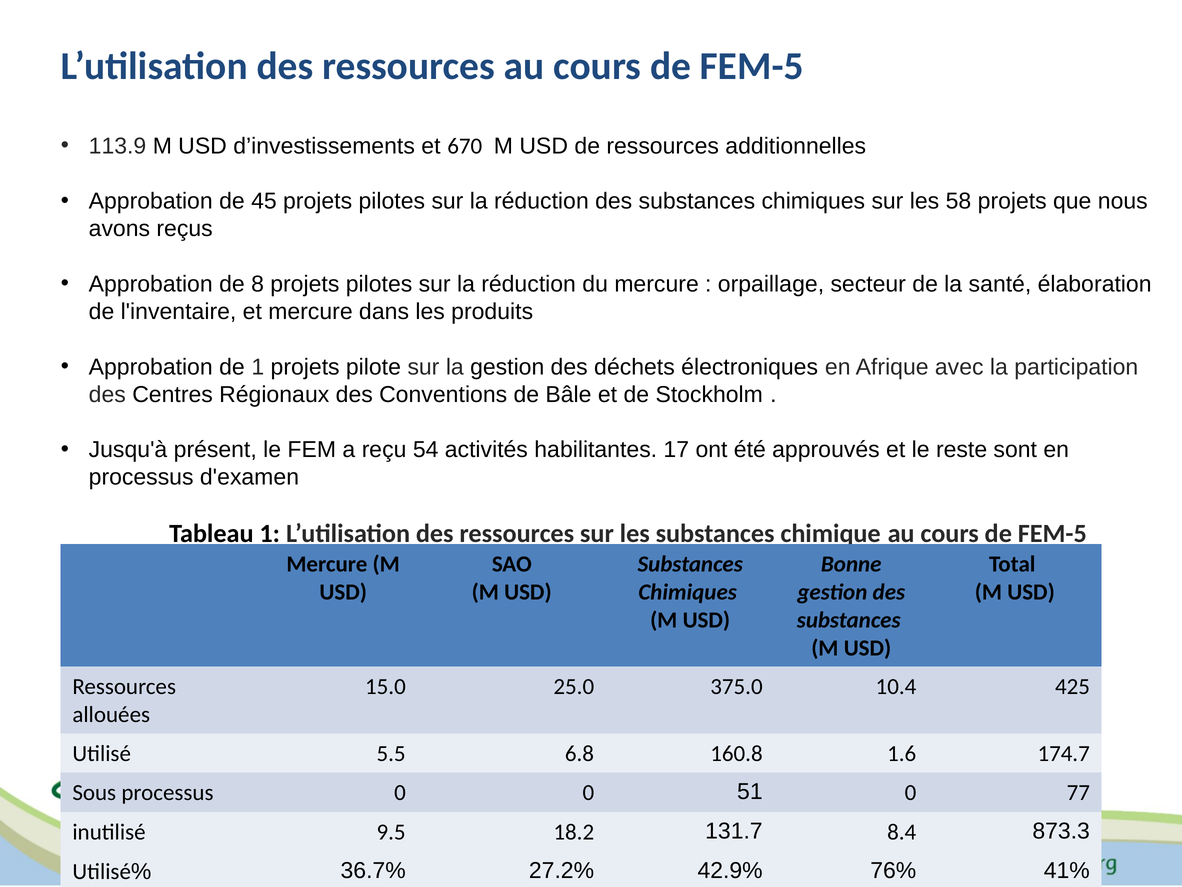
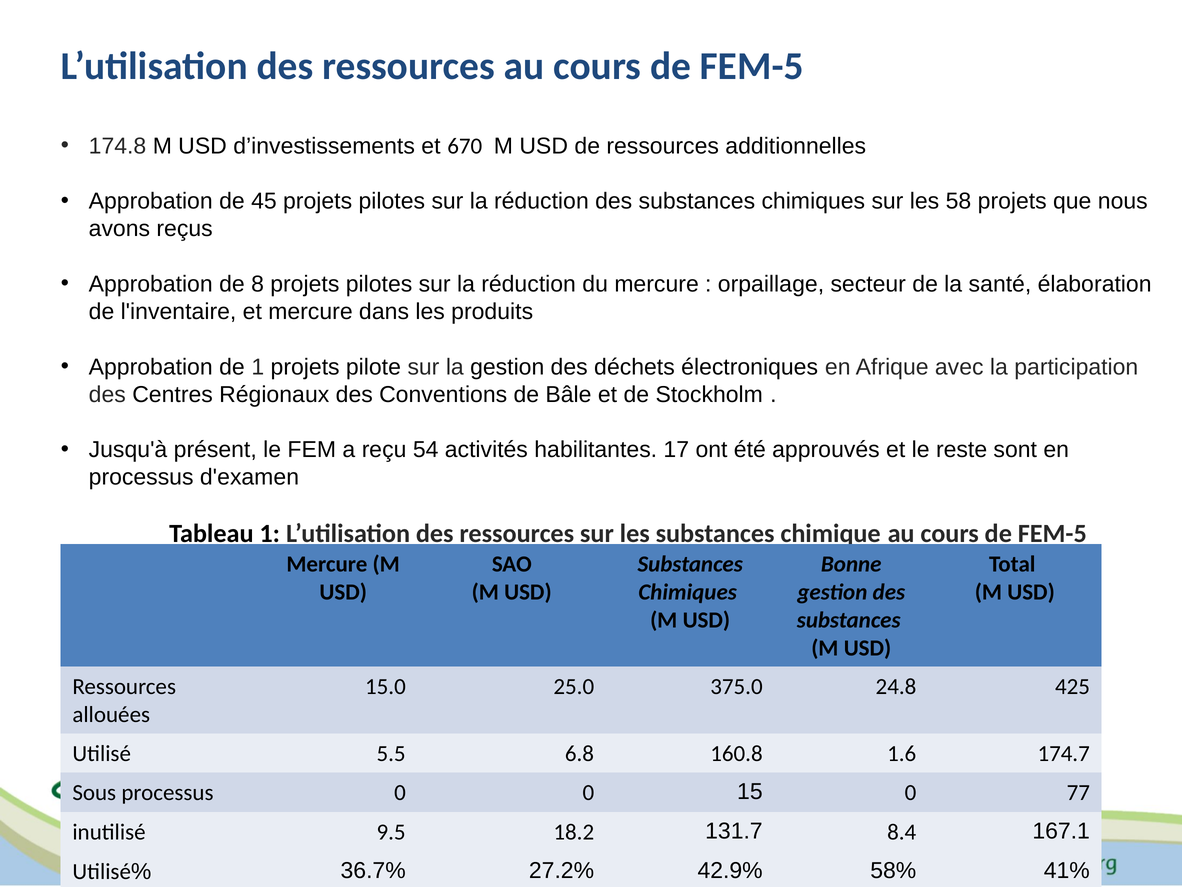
113.9: 113.9 -> 174.8
10.4: 10.4 -> 24.8
51: 51 -> 15
873.3: 873.3 -> 167.1
76%: 76% -> 58%
